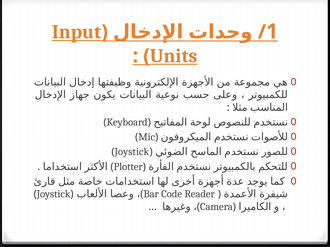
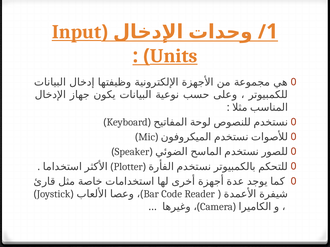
Joystick at (132, 152): Joystick -> Speaker
